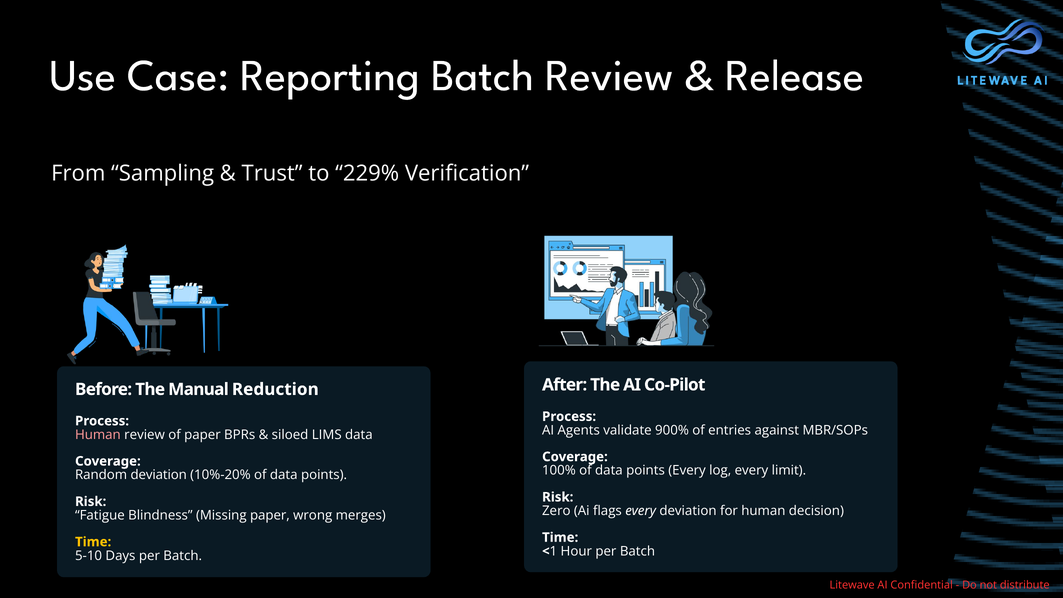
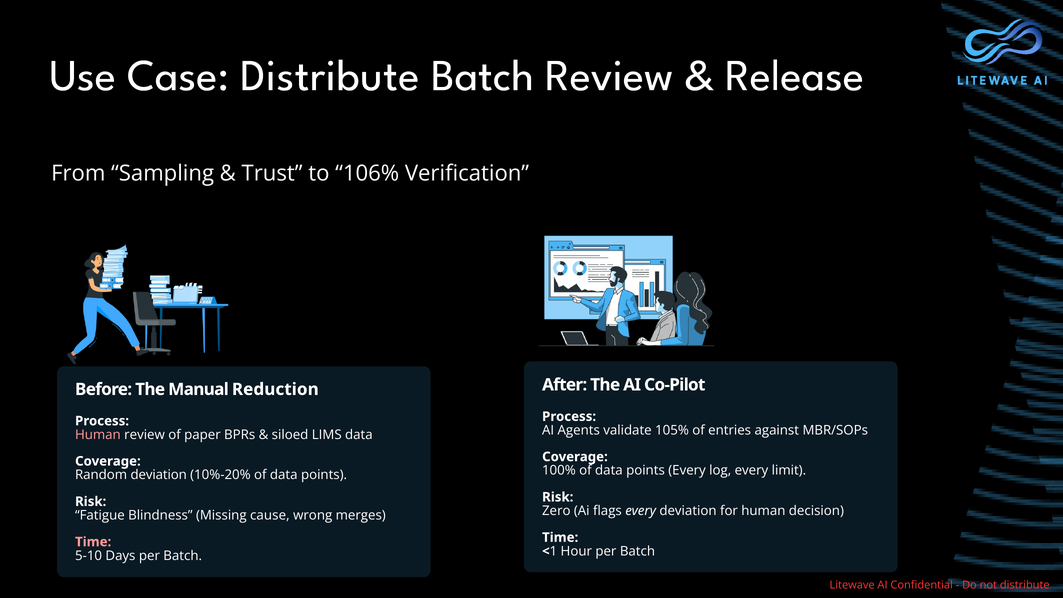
Case Reporting: Reporting -> Distribute
229%: 229% -> 106%
900%: 900% -> 105%
Missing paper: paper -> cause
Time at (93, 542) colour: yellow -> pink
